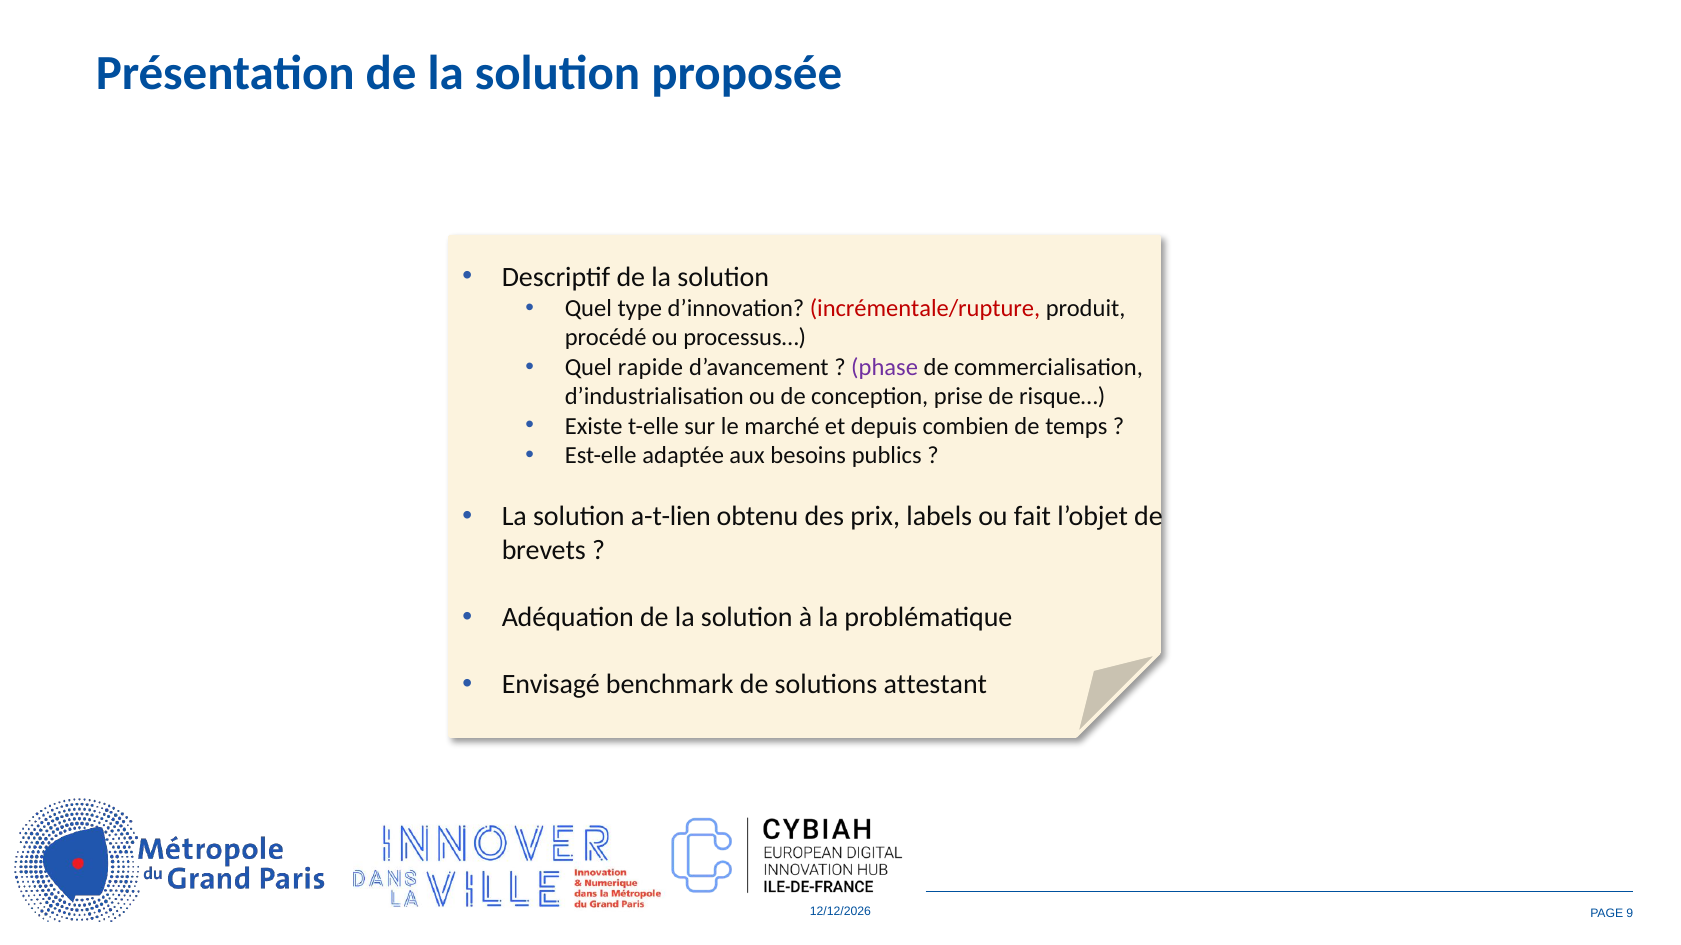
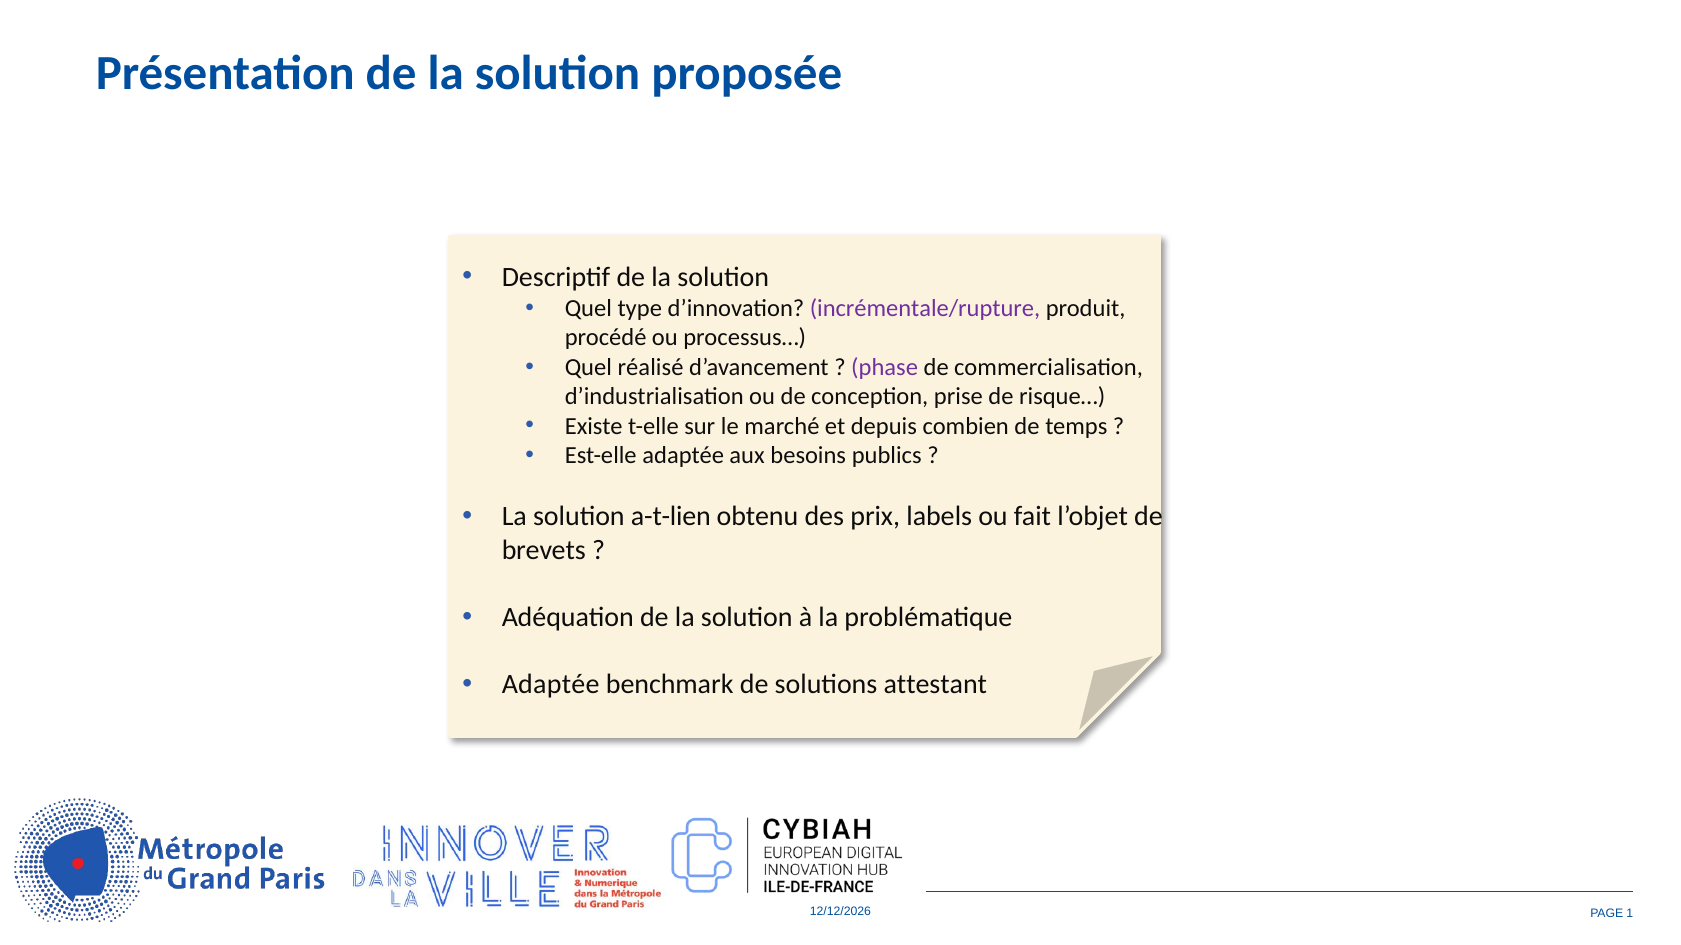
incrémentale/rupture colour: red -> purple
rapide: rapide -> réalisé
Envisagé at (551, 685): Envisagé -> Adaptée
9: 9 -> 1
